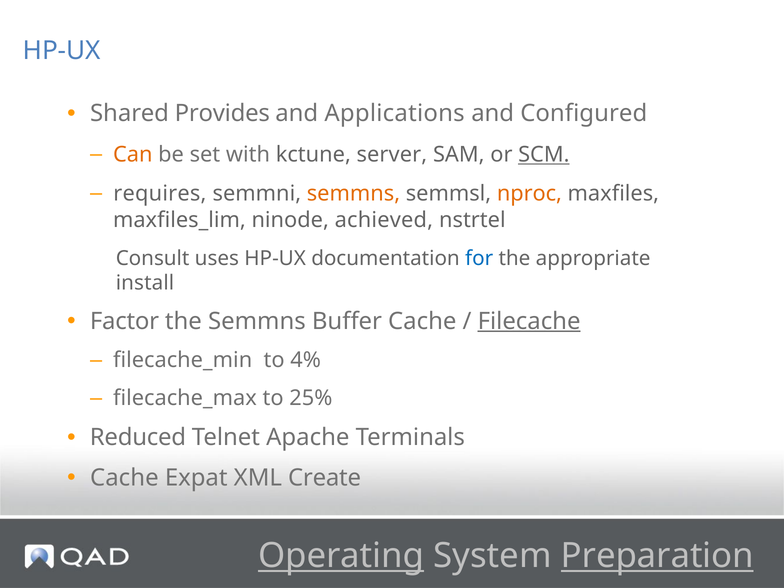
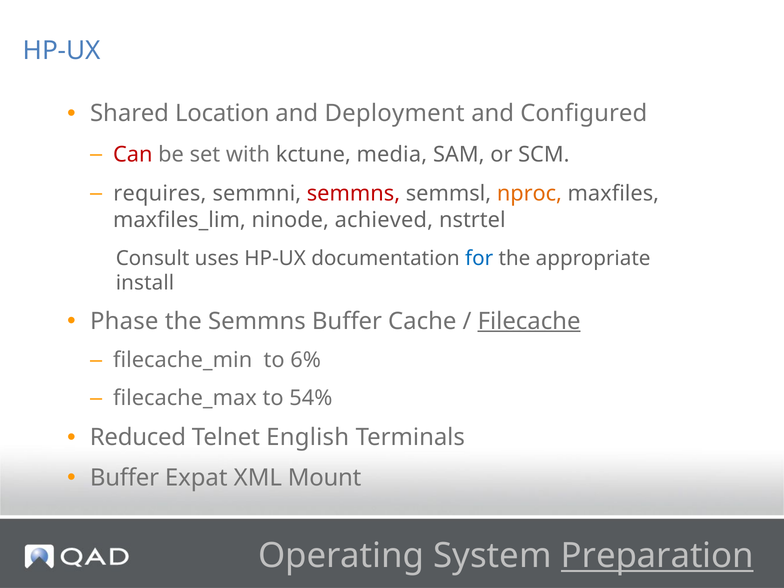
Provides: Provides -> Location
Applications: Applications -> Deployment
Can colour: orange -> red
server: server -> media
SCM underline: present -> none
semmns at (353, 194) colour: orange -> red
Factor: Factor -> Phase
4%: 4% -> 6%
25%: 25% -> 54%
Apache: Apache -> English
Cache at (124, 478): Cache -> Buffer
Create: Create -> Mount
Operating underline: present -> none
